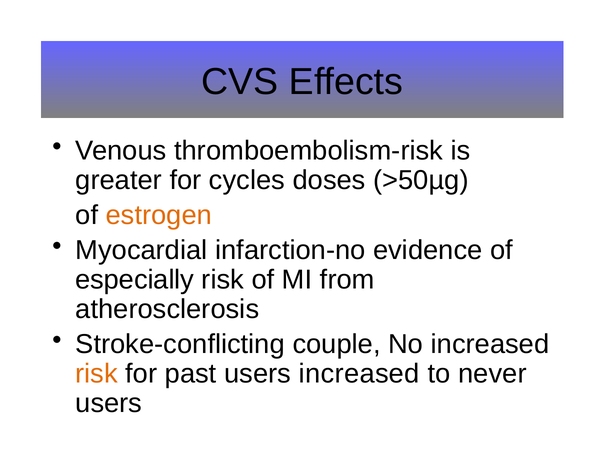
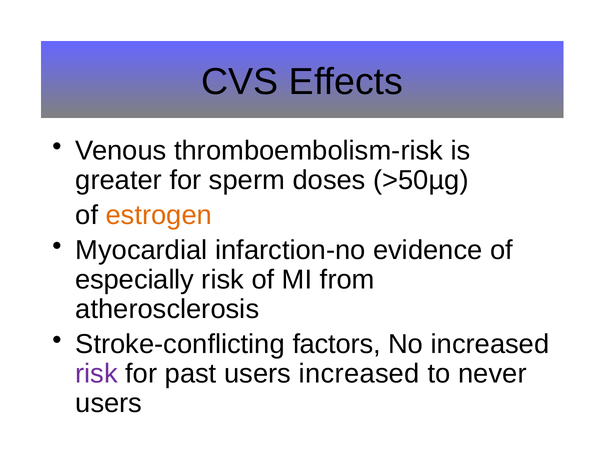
cycles: cycles -> sperm
couple: couple -> factors
risk at (97, 374) colour: orange -> purple
